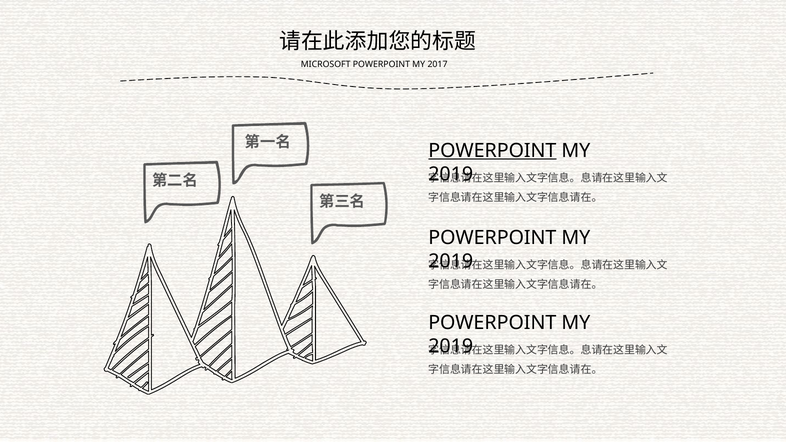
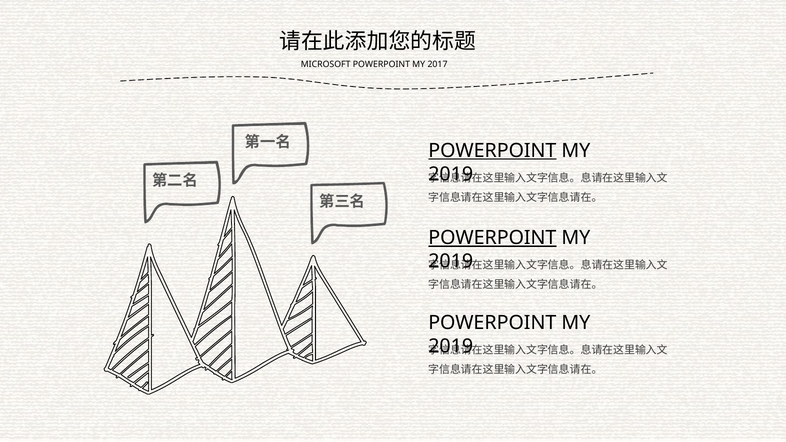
POWERPOINT at (492, 238) underline: none -> present
